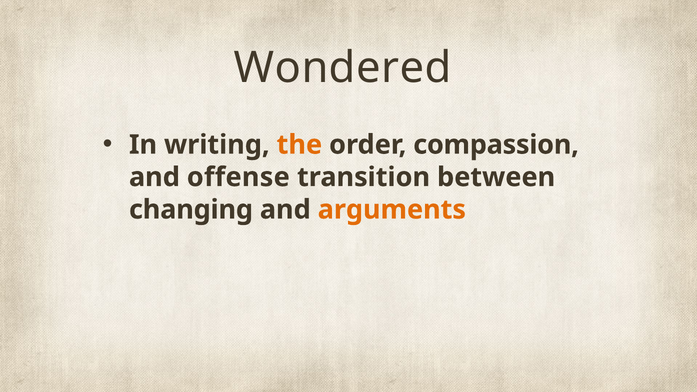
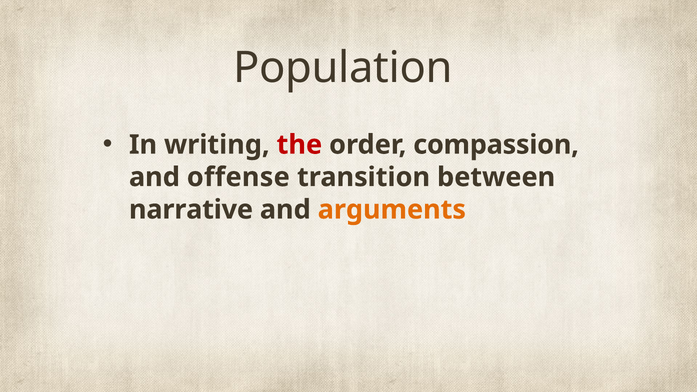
Wondered: Wondered -> Population
the colour: orange -> red
changing: changing -> narrative
